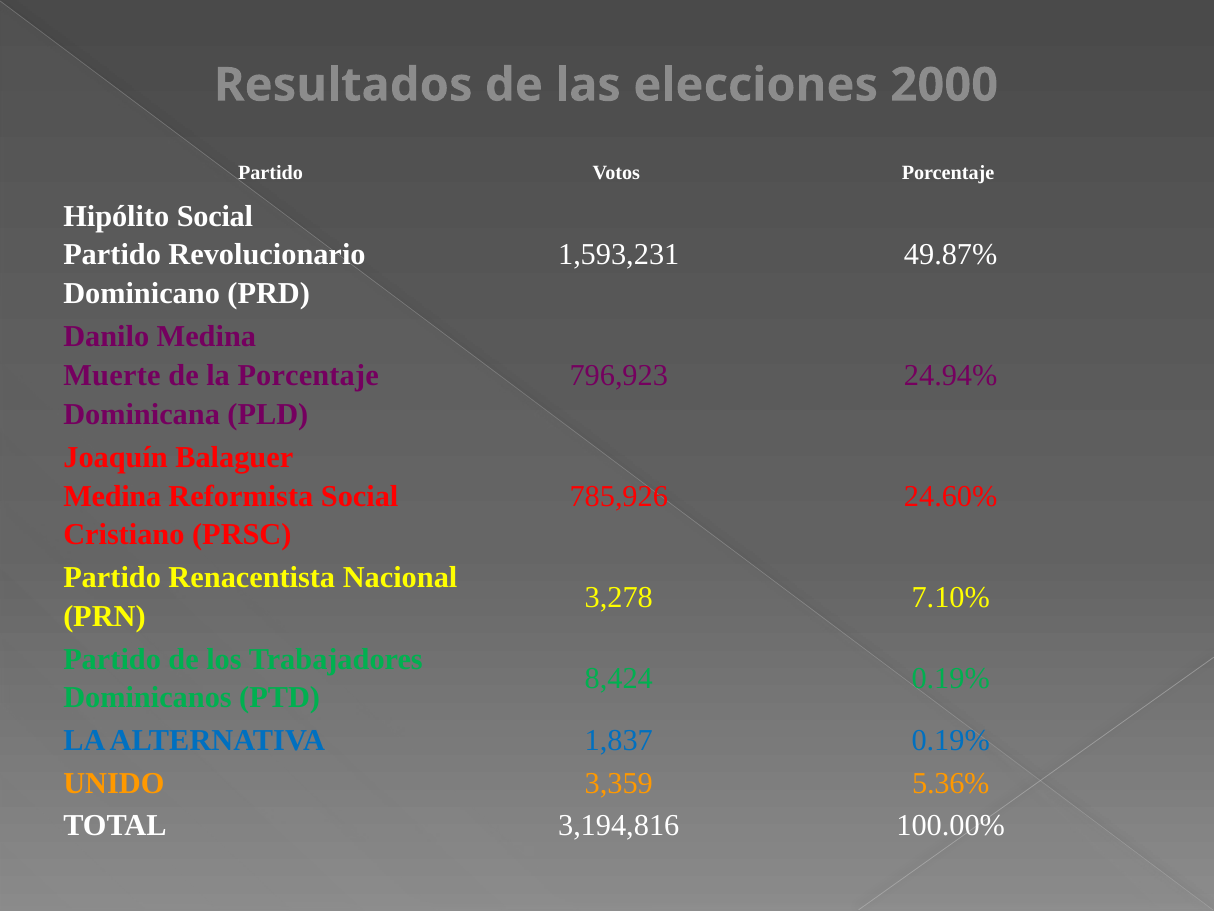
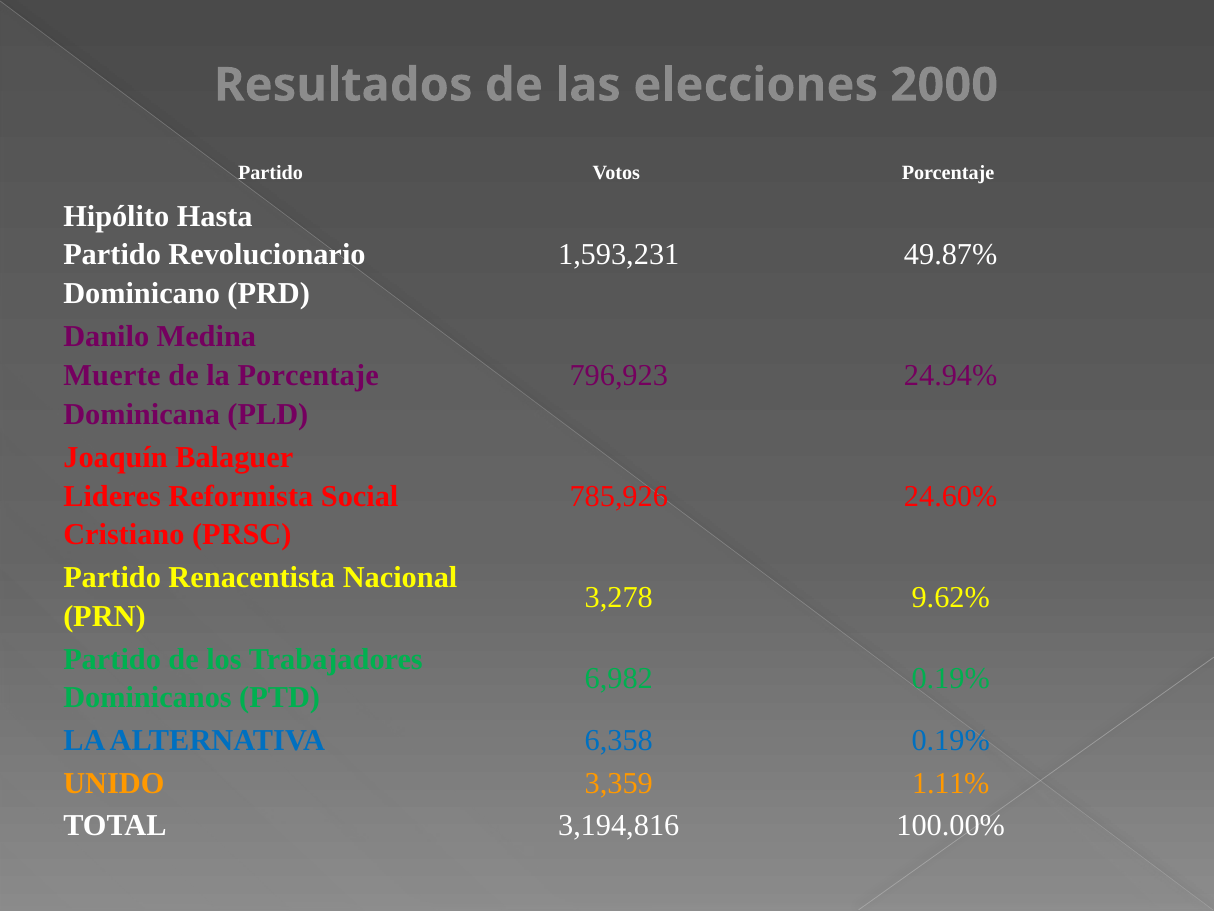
Hipólito Social: Social -> Hasta
Medina at (112, 496): Medina -> Lideres
7.10%: 7.10% -> 9.62%
8,424: 8,424 -> 6,982
1,837: 1,837 -> 6,358
5.36%: 5.36% -> 1.11%
